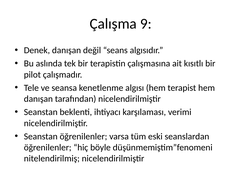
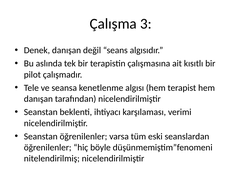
9: 9 -> 3
